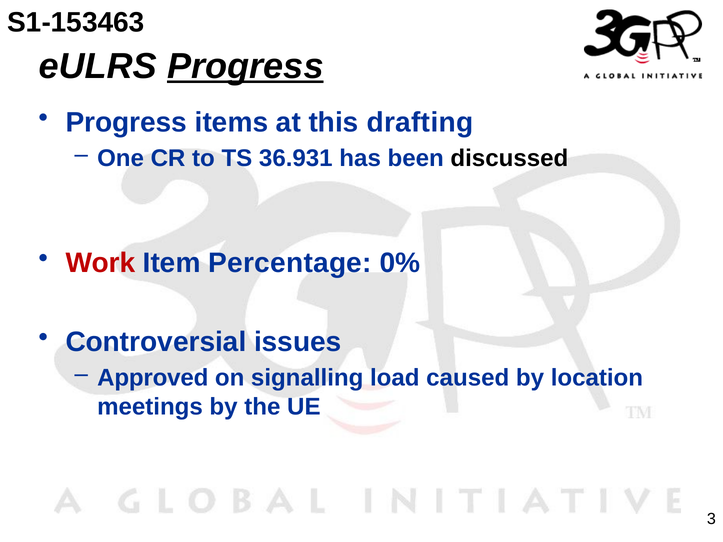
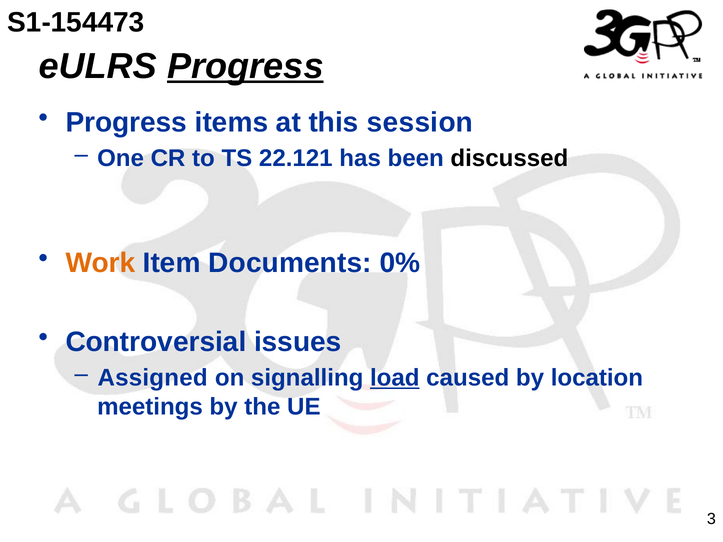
S1-153463: S1-153463 -> S1-154473
drafting: drafting -> session
36.931: 36.931 -> 22.121
Work colour: red -> orange
Percentage: Percentage -> Documents
Approved: Approved -> Assigned
load underline: none -> present
